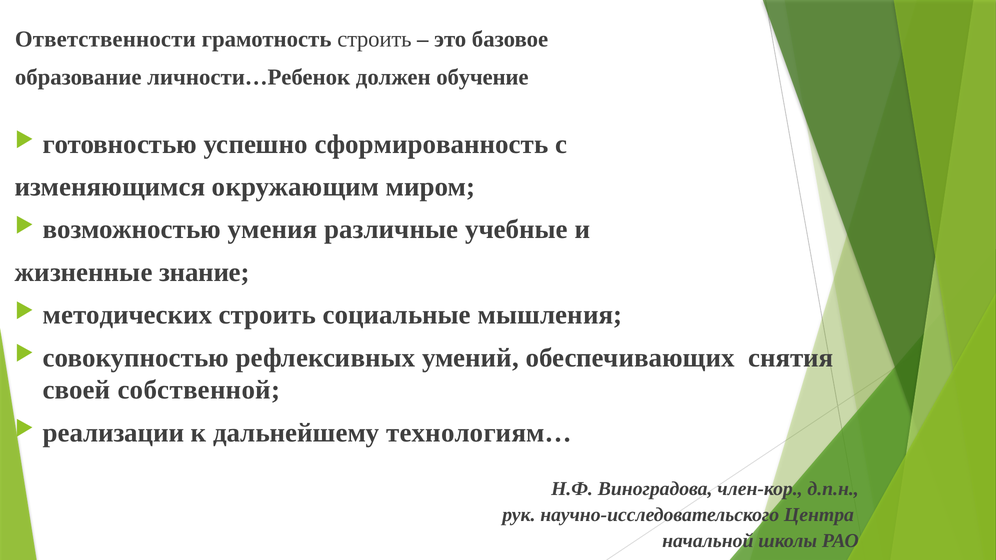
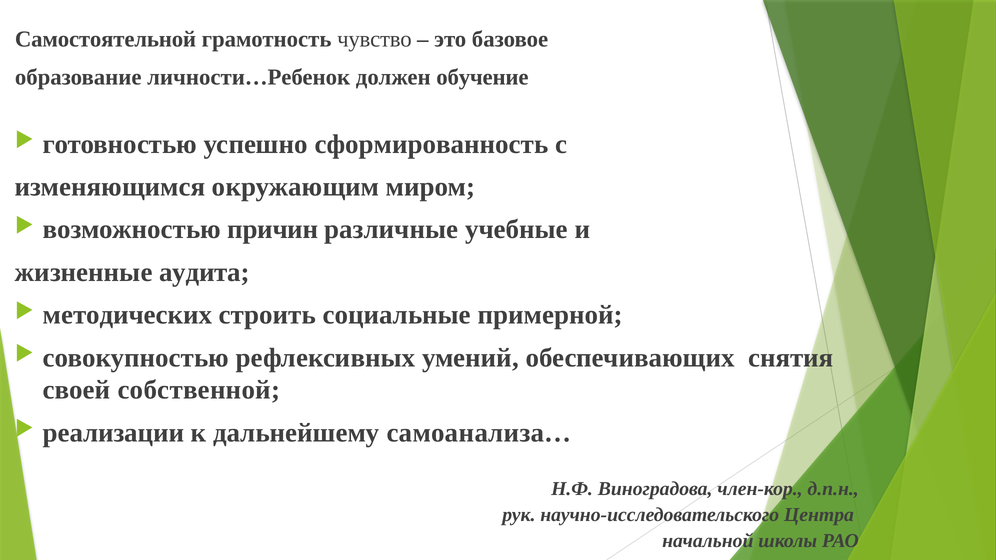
Ответственности: Ответственности -> Самостоятельной
грамотность строить: строить -> чувство
умения: умения -> причин
знание: знание -> аудита
мышления: мышления -> примерной
технологиям…: технологиям… -> самоанализа…
